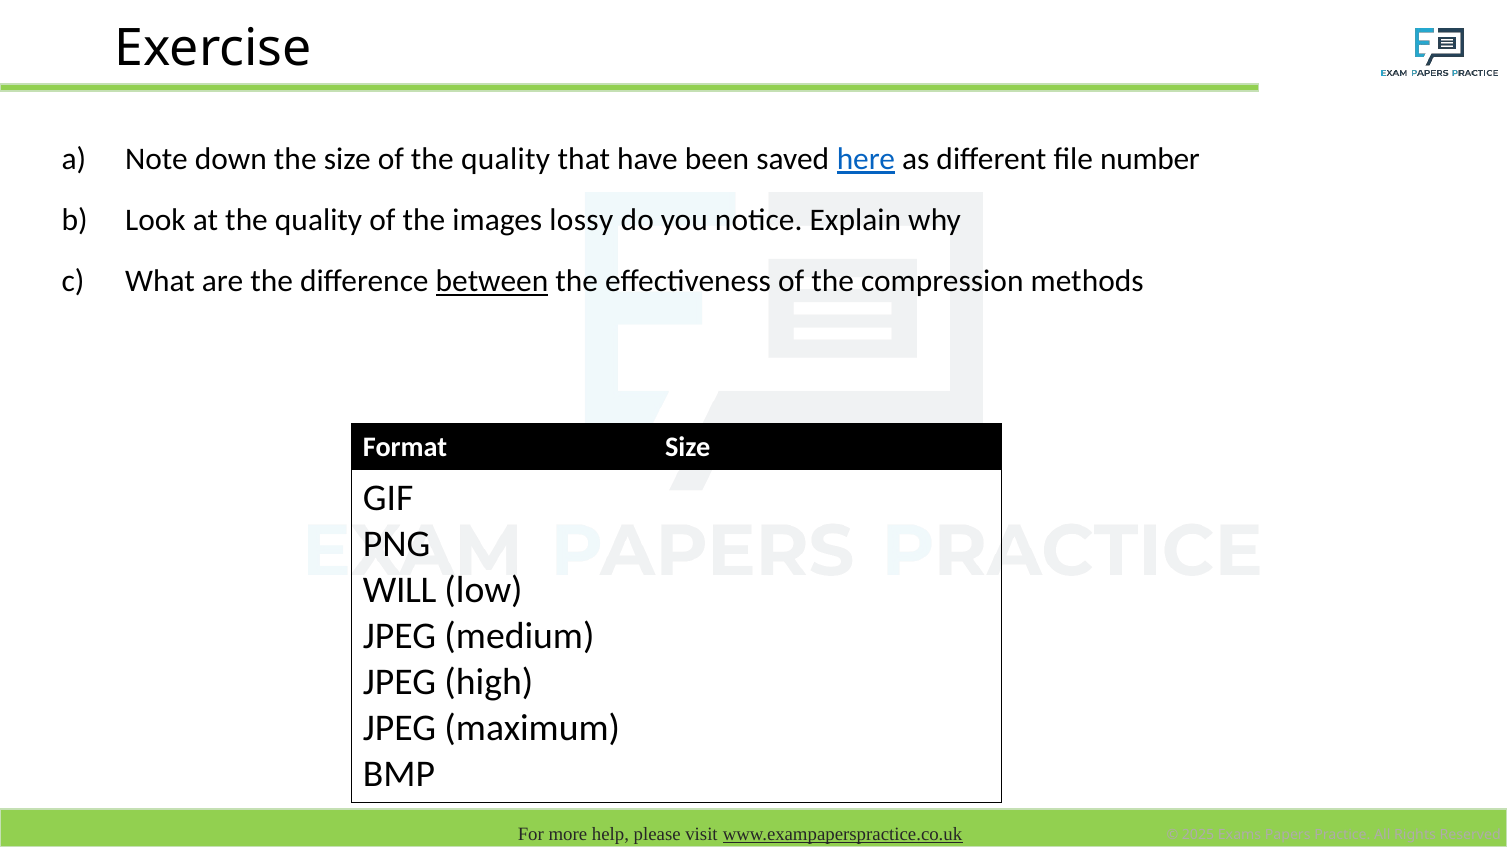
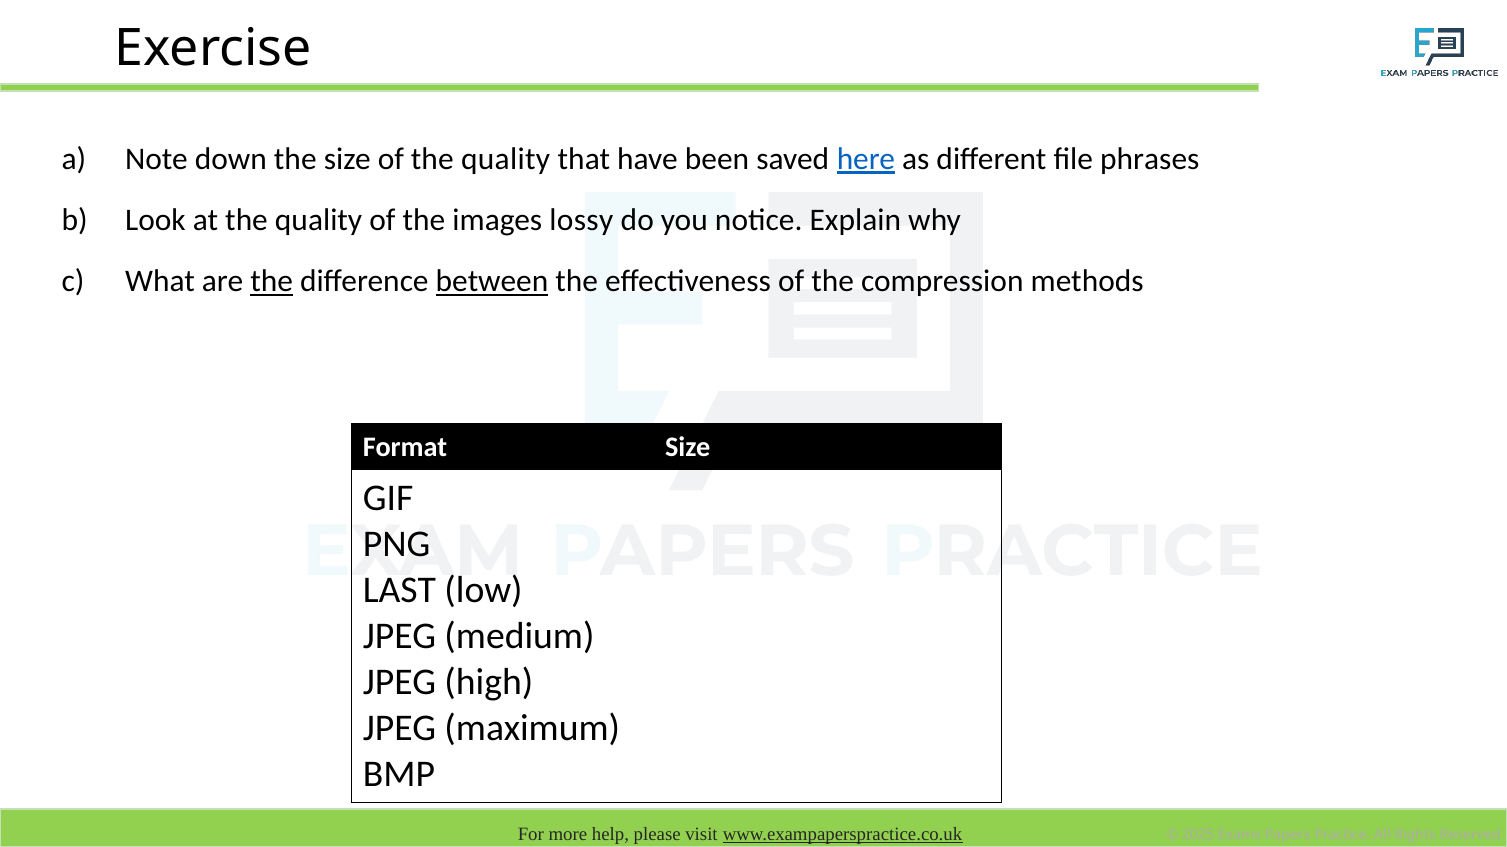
number: number -> phrases
the at (272, 281) underline: none -> present
WILL: WILL -> LAST
